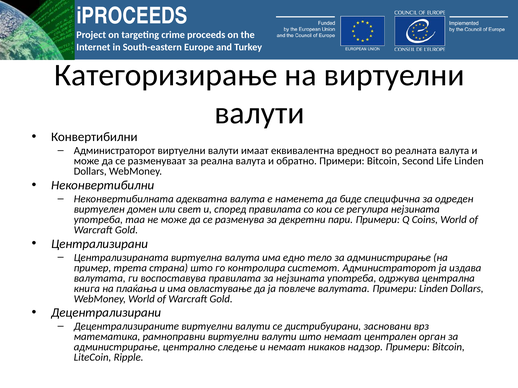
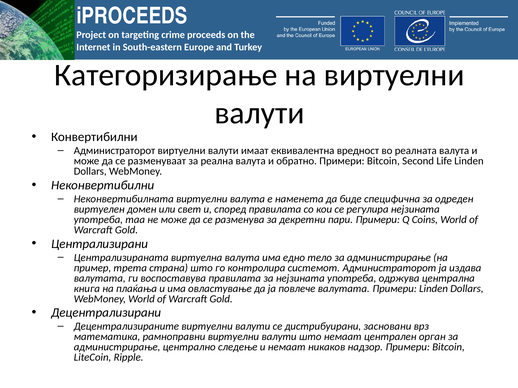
Неконвертибилната адекватна: адекватна -> виртуелни
